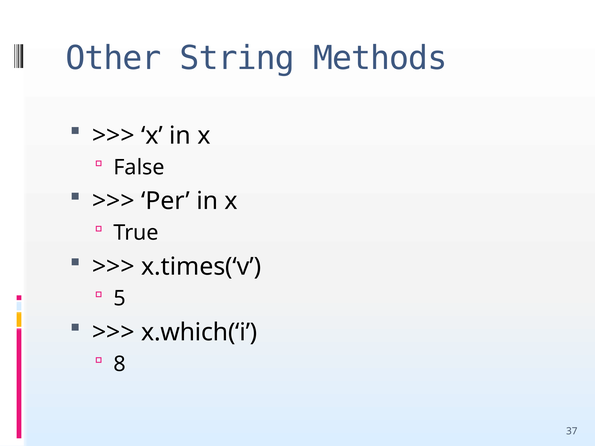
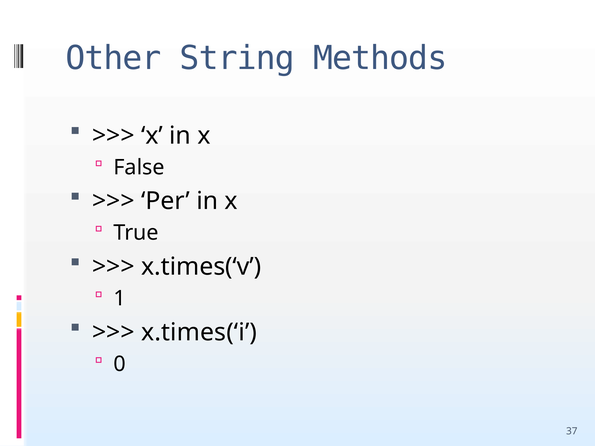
5: 5 -> 1
x.which(‘i: x.which(‘i -> x.times(‘i
8: 8 -> 0
